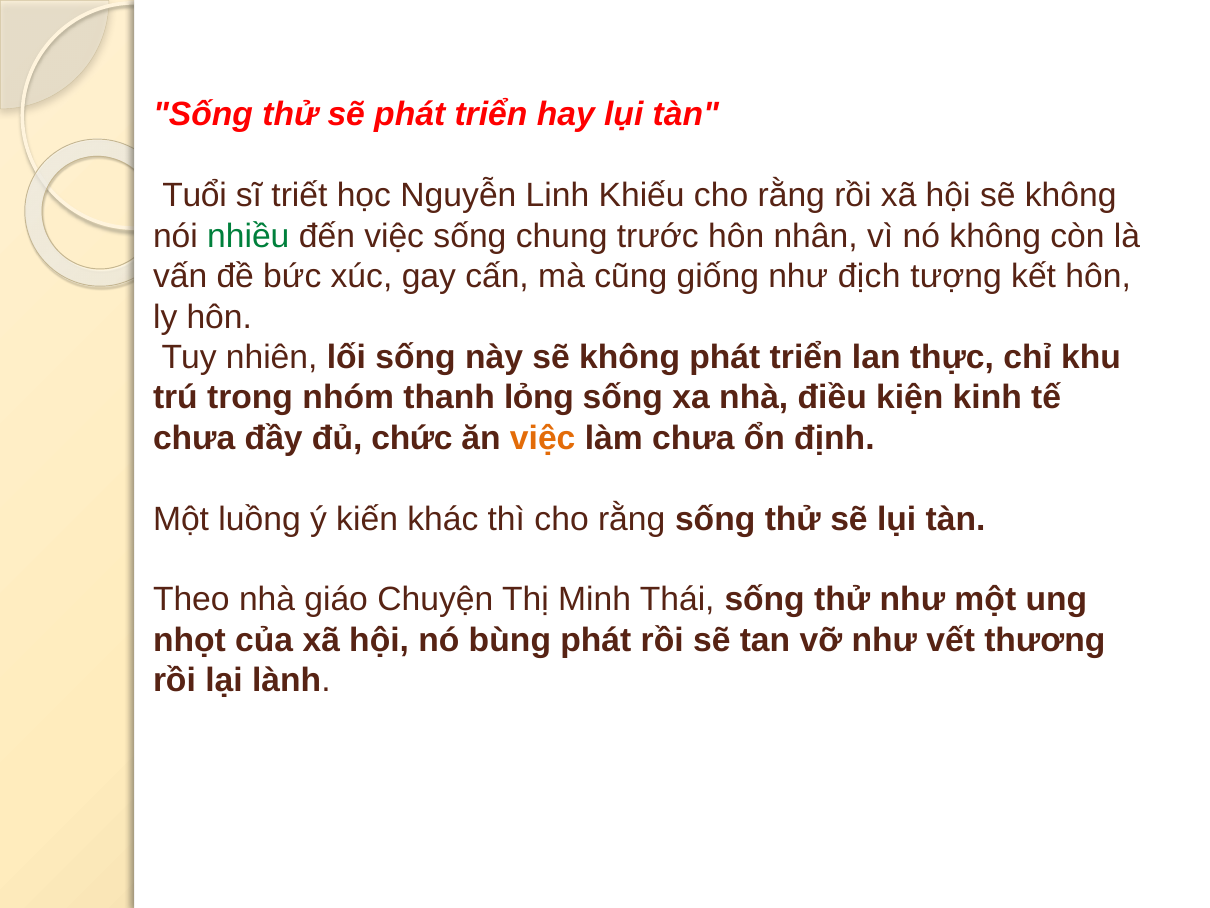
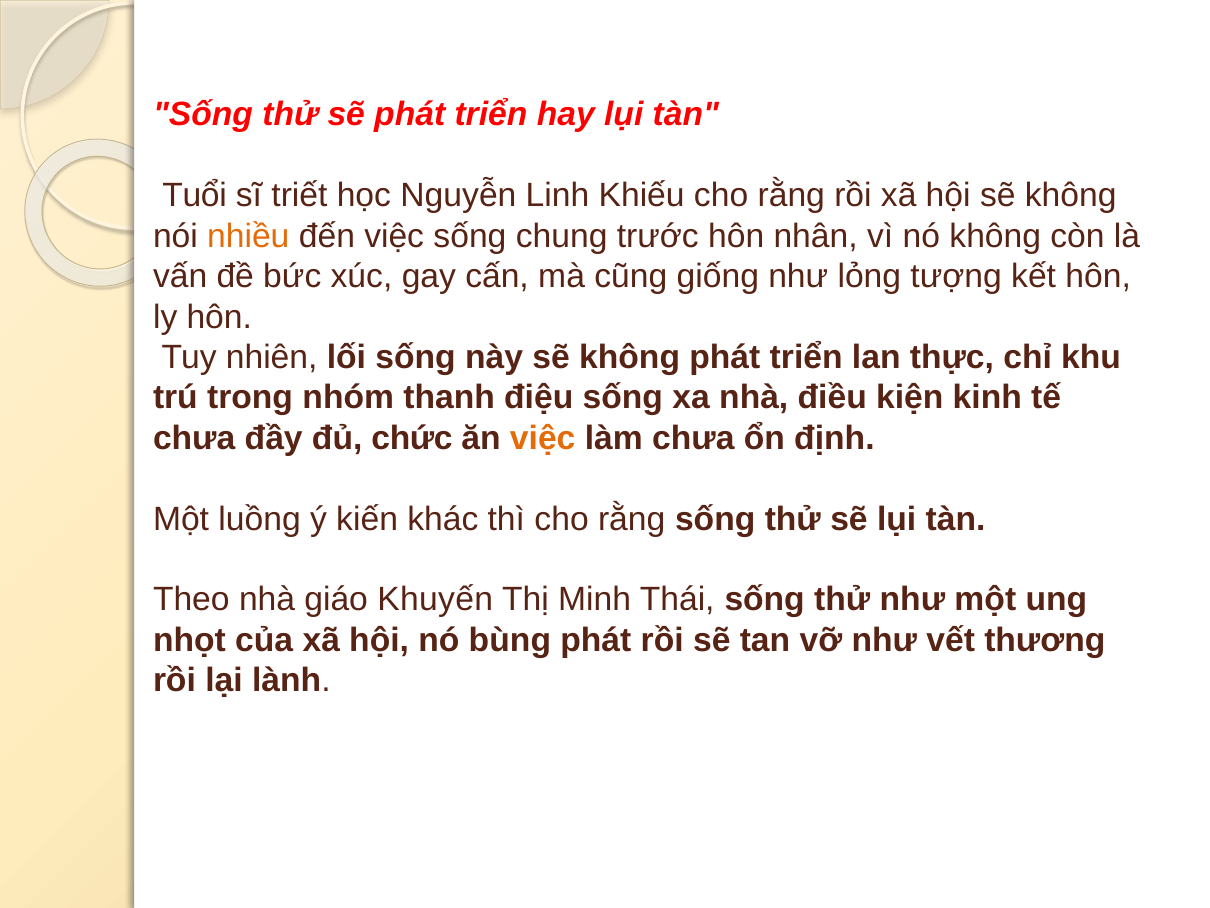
nhiều colour: green -> orange
địch: địch -> lỏng
lỏng: lỏng -> điệu
Chuyện: Chuyện -> Khuyến
